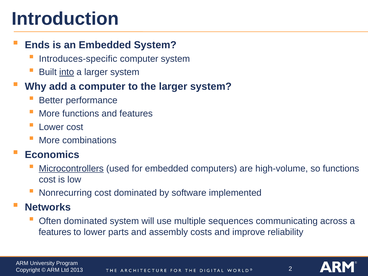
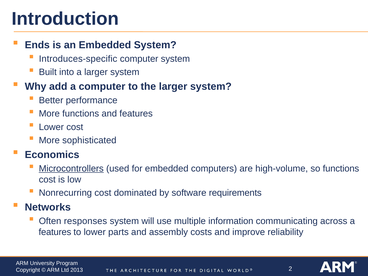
into underline: present -> none
combinations: combinations -> sophisticated
implemented: implemented -> requirements
Often dominated: dominated -> responses
sequences: sequences -> information
